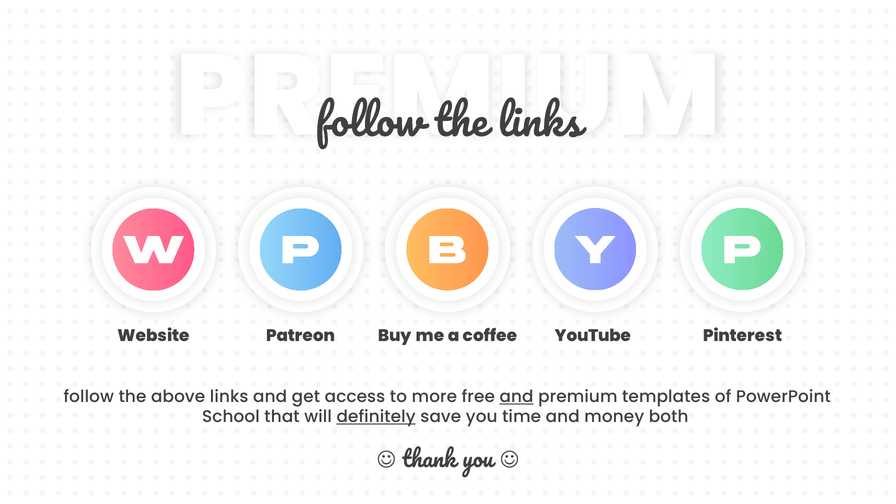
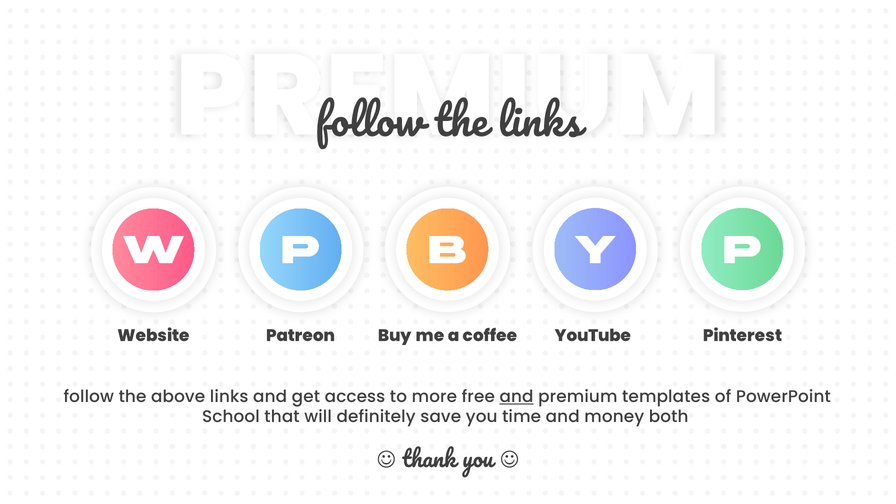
definitely underline: present -> none
